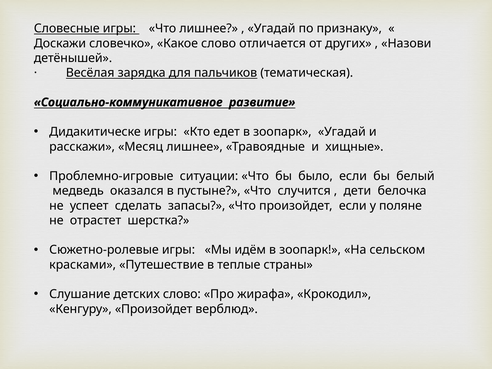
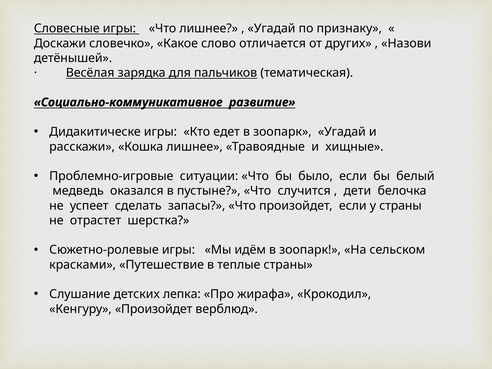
Месяц: Месяц -> Кошка
у поляне: поляне -> страны
детских слово: слово -> лепка
